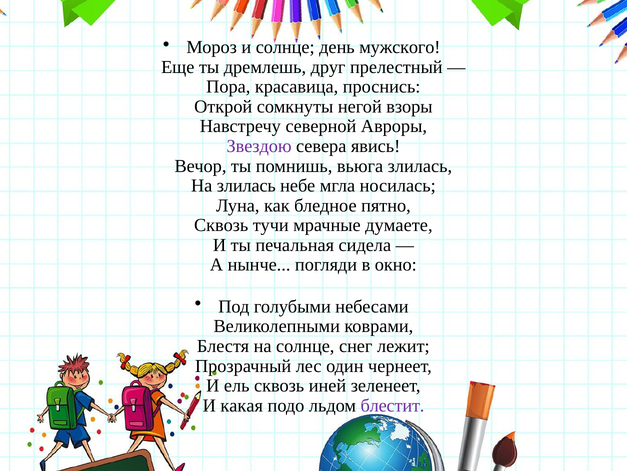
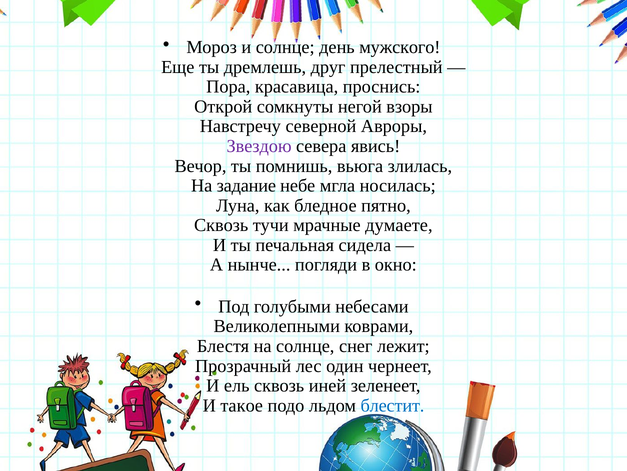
На злилась: злилась -> задание
какая: какая -> такое
блестит colour: purple -> blue
